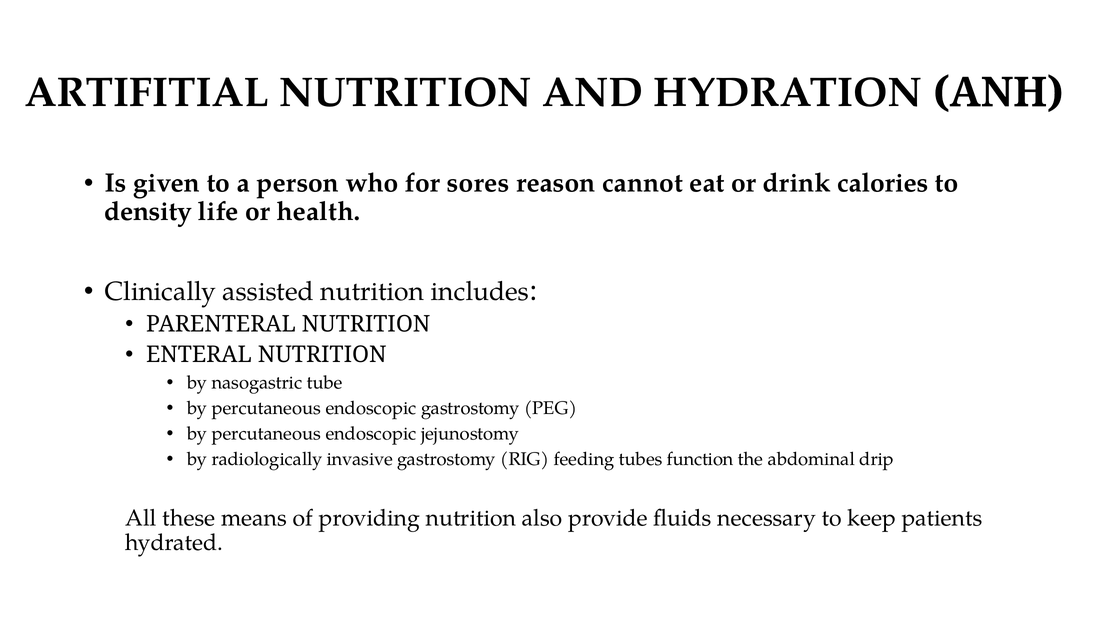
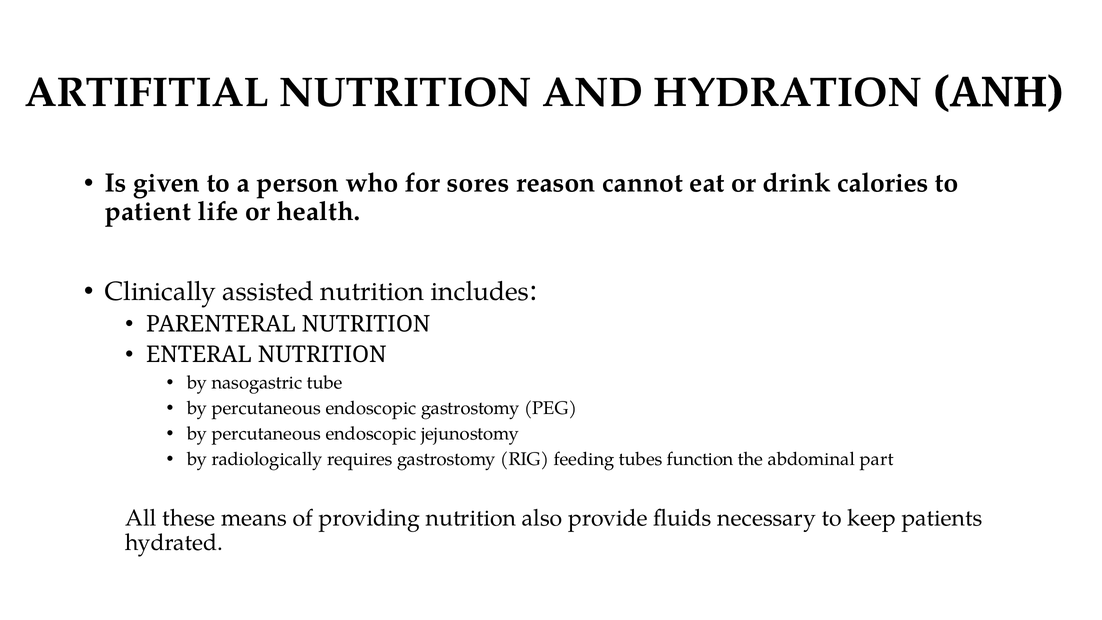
density: density -> patient
invasive: invasive -> requires
drip: drip -> part
